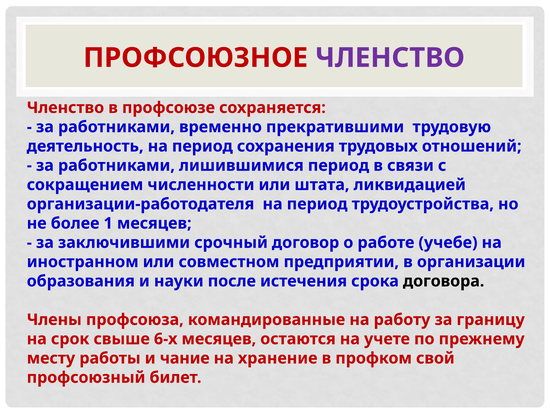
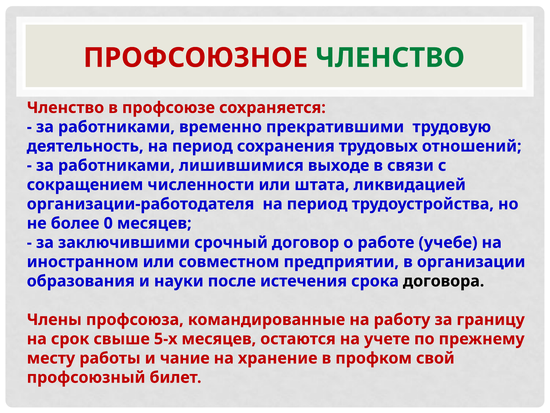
ЧЛЕНСТВО at (390, 58) colour: purple -> green
лишившимися период: период -> выходе
1: 1 -> 0
6-х: 6-х -> 5-х
